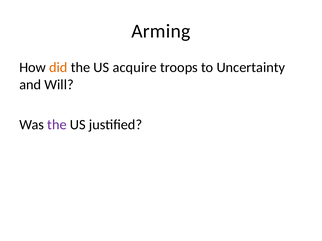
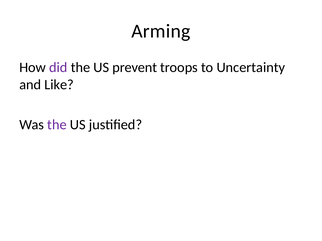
did colour: orange -> purple
acquire: acquire -> prevent
Will: Will -> Like
